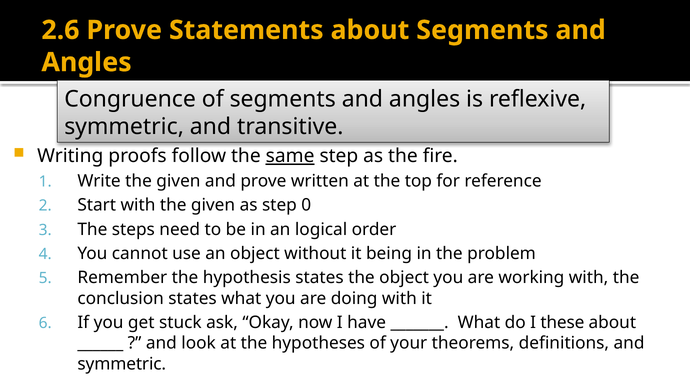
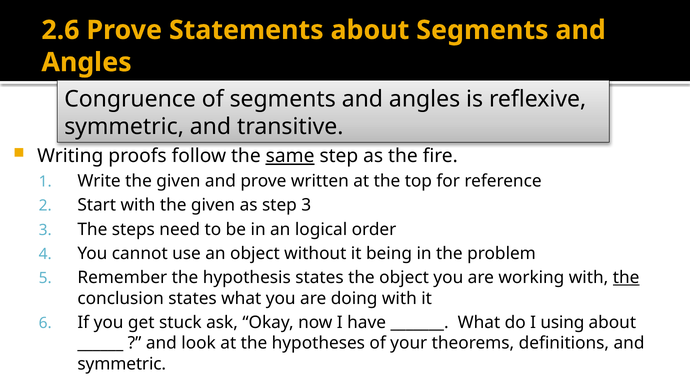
step 0: 0 -> 3
the at (626, 278) underline: none -> present
these: these -> using
